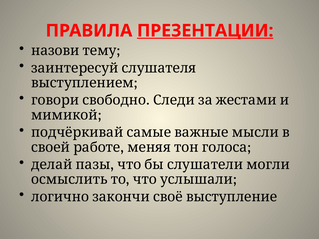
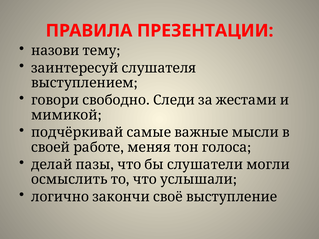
ПРЕЗЕНТАЦИИ underline: present -> none
